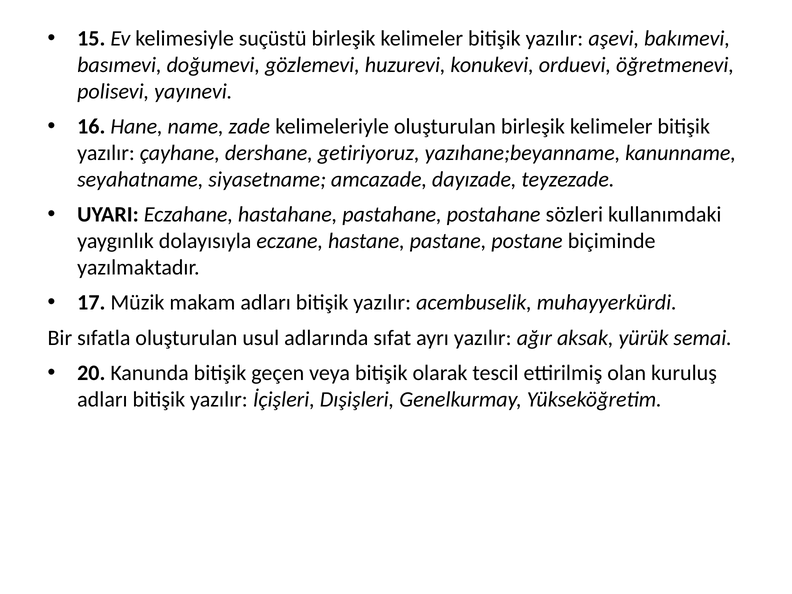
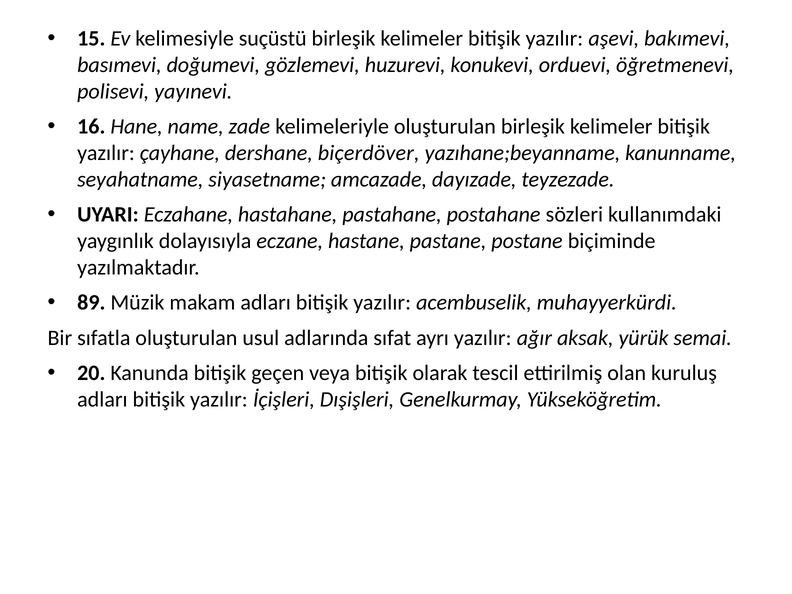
getiriyoruz: getiriyoruz -> biçerdöver
17: 17 -> 89
